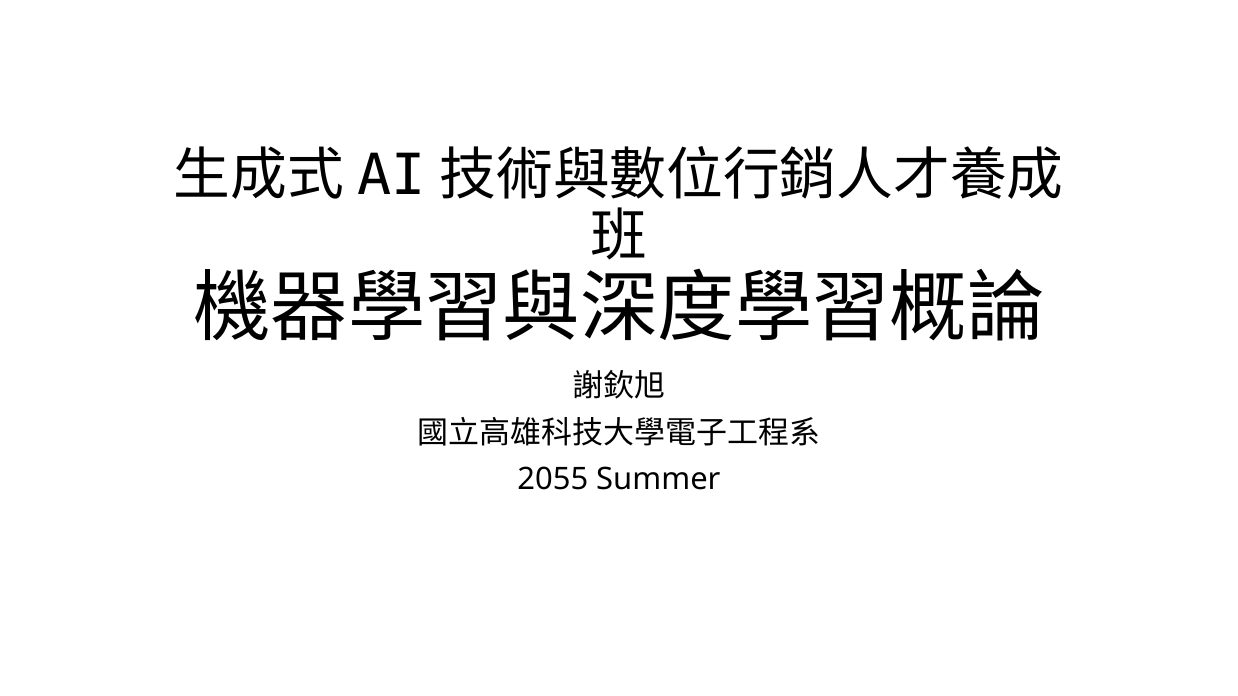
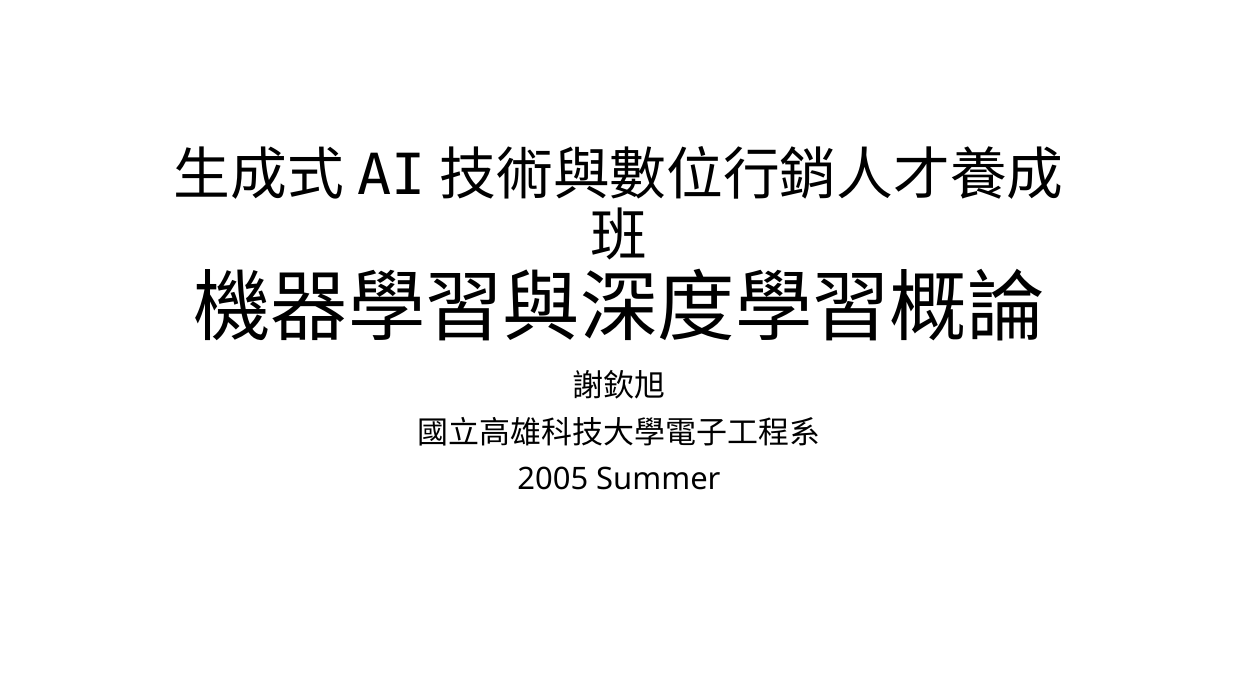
2055: 2055 -> 2005
